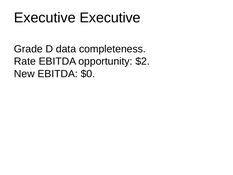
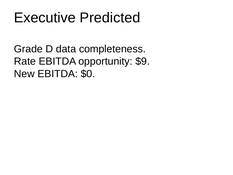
Executive Executive: Executive -> Predicted
$2: $2 -> $9
